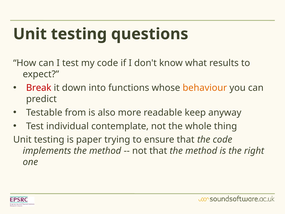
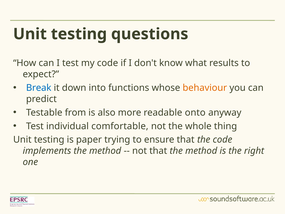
Break colour: red -> blue
keep: keep -> onto
contemplate: contemplate -> comfortable
